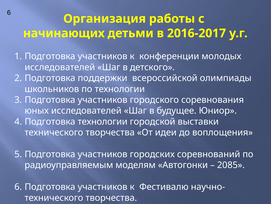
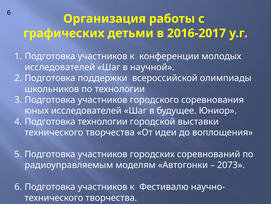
начинающих: начинающих -> графических
детского: детского -> научной
2085: 2085 -> 2073
